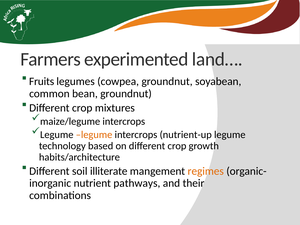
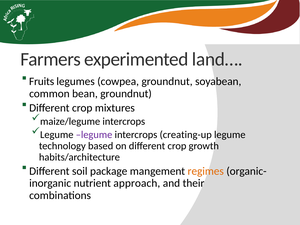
legume at (94, 135) colour: orange -> purple
nutrient-up: nutrient-up -> creating-up
illiterate: illiterate -> package
pathways: pathways -> approach
